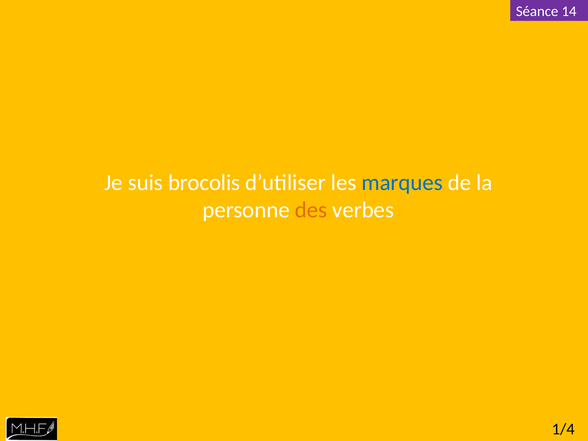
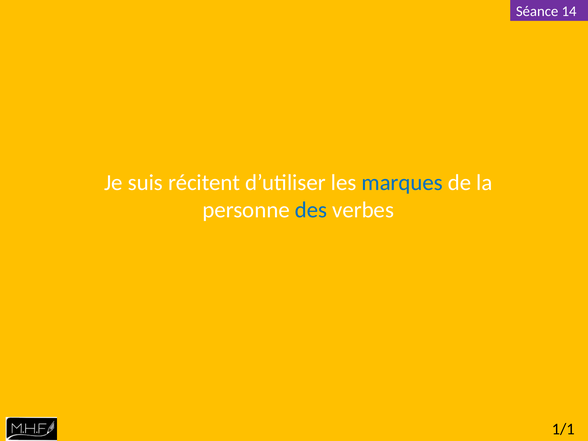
brocolis: brocolis -> récitent
des colour: orange -> blue
1/4: 1/4 -> 1/1
